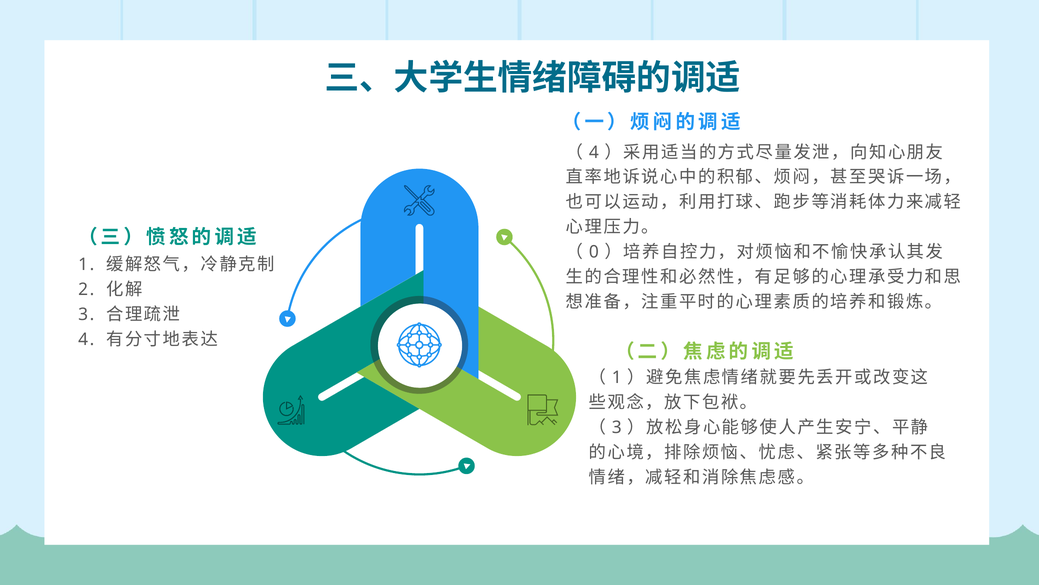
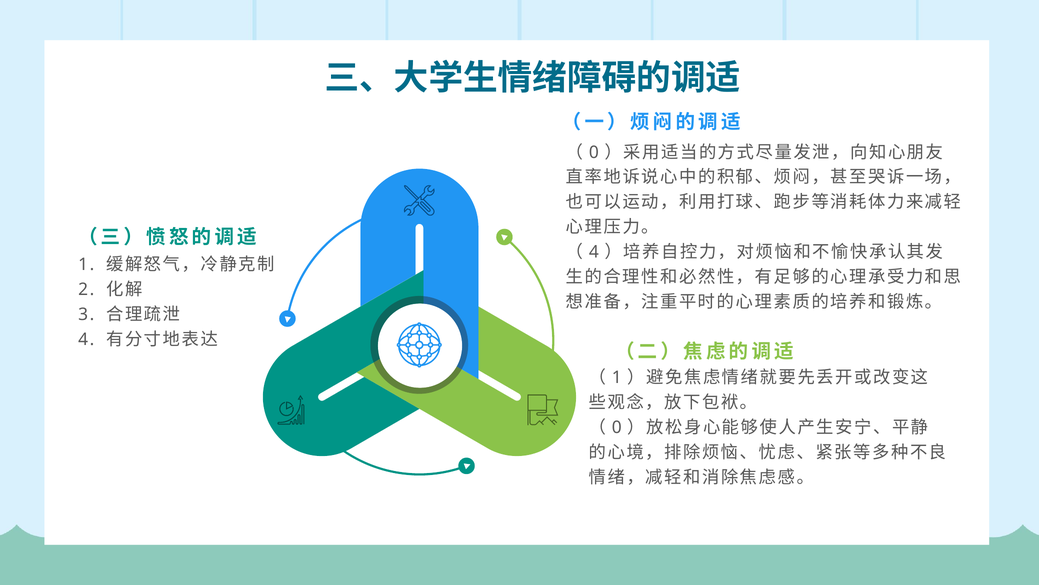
4 at (594, 152): 4 -> 0
0 at (594, 252): 0 -> 4
3 at (617, 427): 3 -> 0
